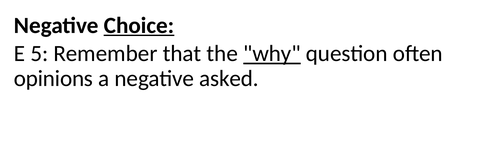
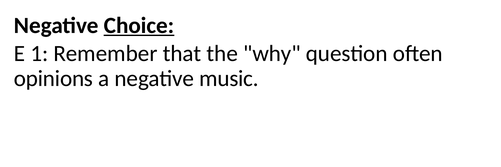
5: 5 -> 1
why underline: present -> none
asked: asked -> music
